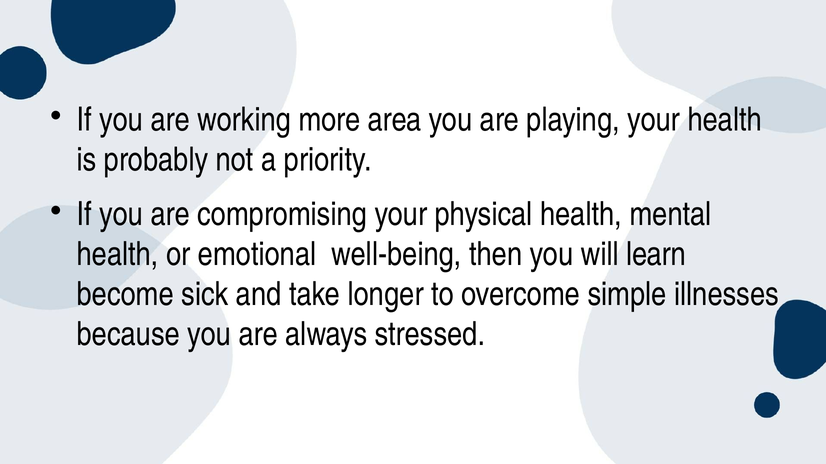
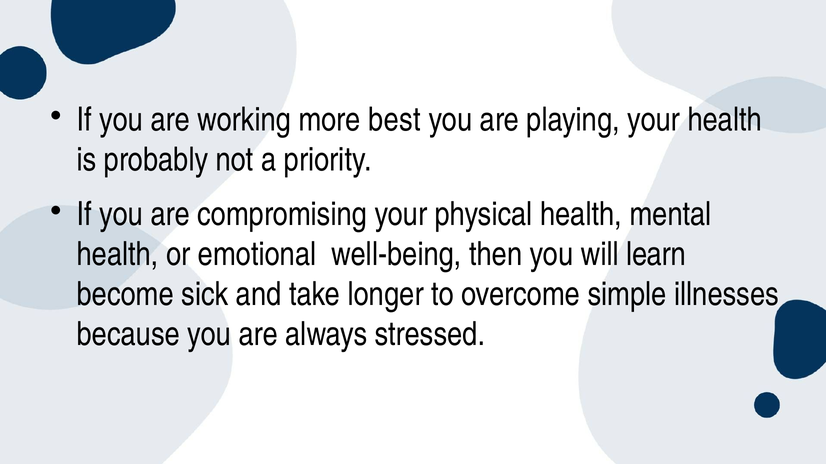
area: area -> best
